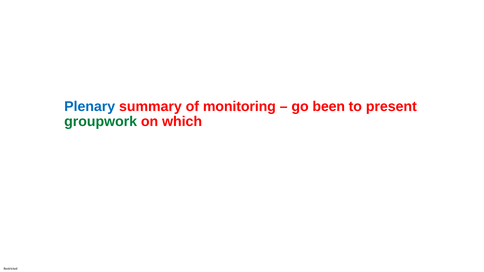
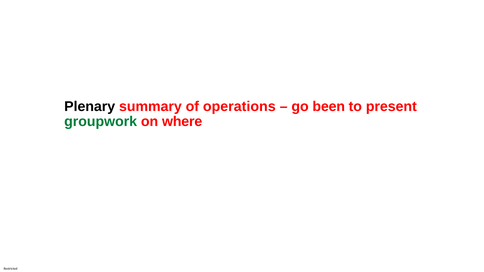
Plenary colour: blue -> black
monitoring: monitoring -> operations
which: which -> where
